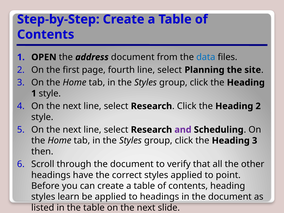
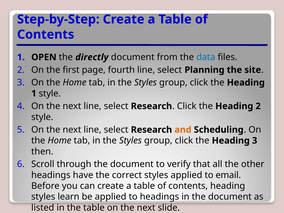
address: address -> directly
and colour: purple -> orange
point: point -> email
